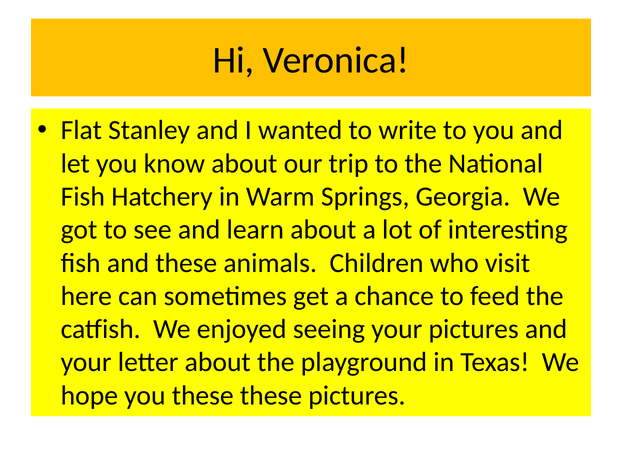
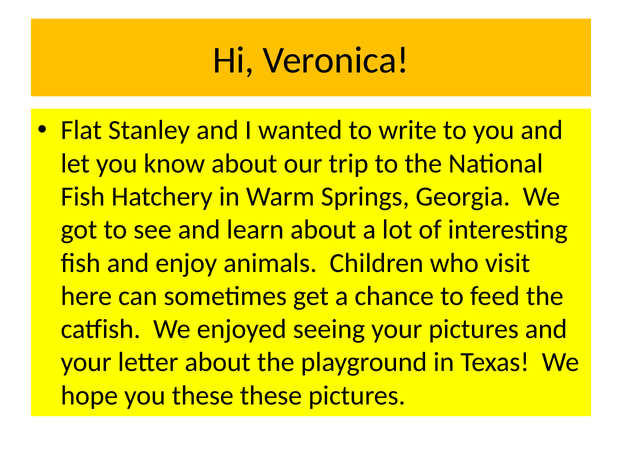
and these: these -> enjoy
